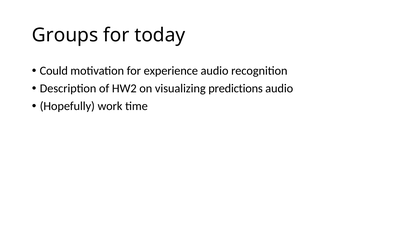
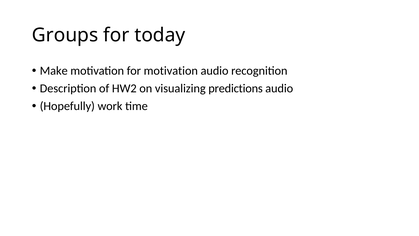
Could: Could -> Make
for experience: experience -> motivation
